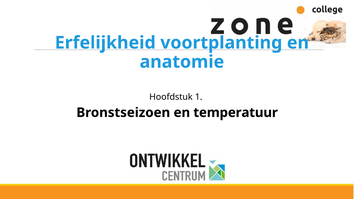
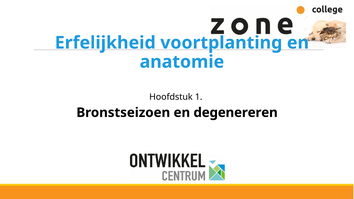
temperatuur: temperatuur -> degenereren
